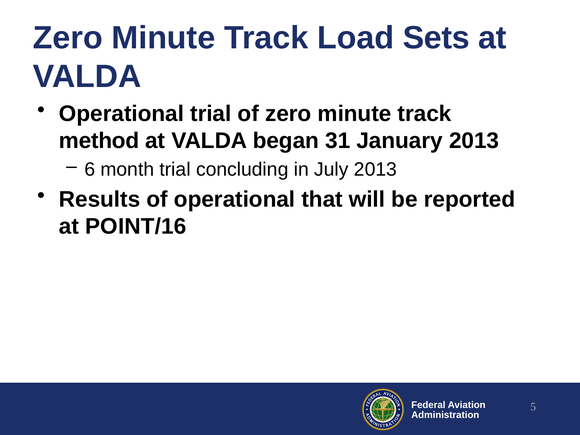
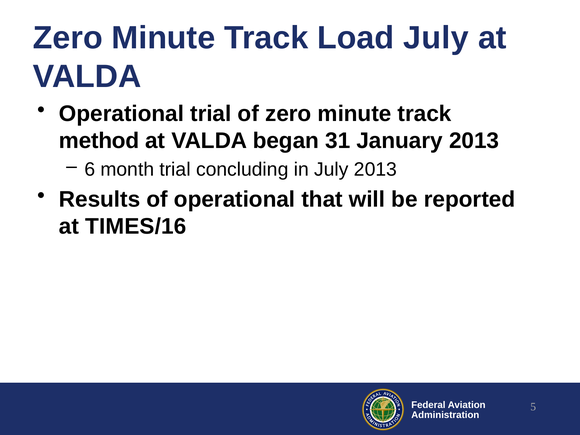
Load Sets: Sets -> July
POINT/16: POINT/16 -> TIMES/16
